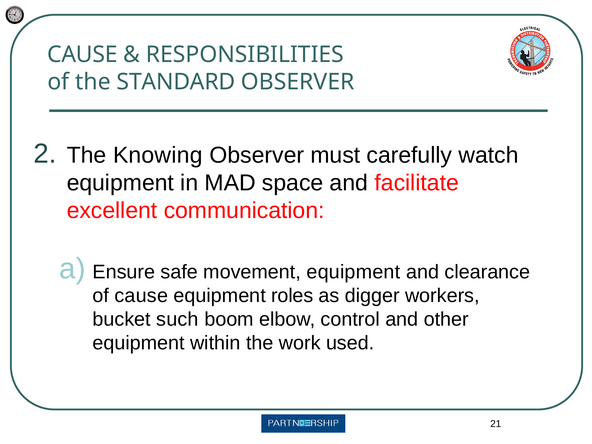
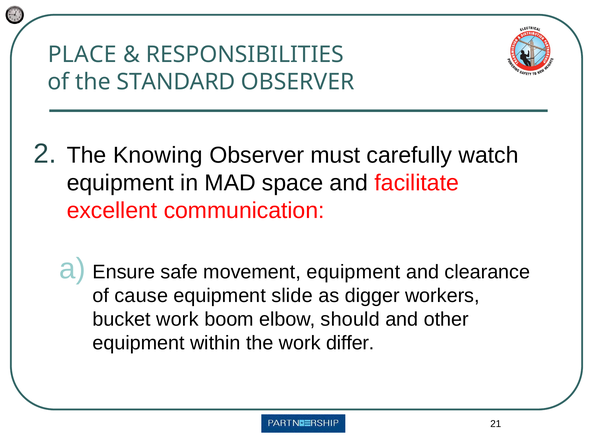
CAUSE at (82, 54): CAUSE -> PLACE
roles: roles -> slide
bucket such: such -> work
control: control -> should
used: used -> differ
